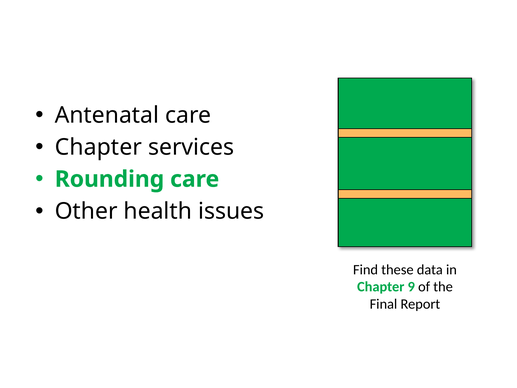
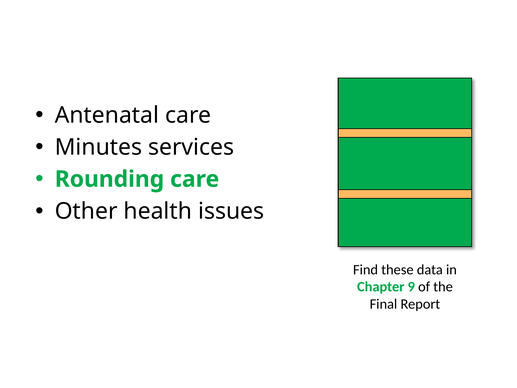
Chapter at (98, 147): Chapter -> Minutes
